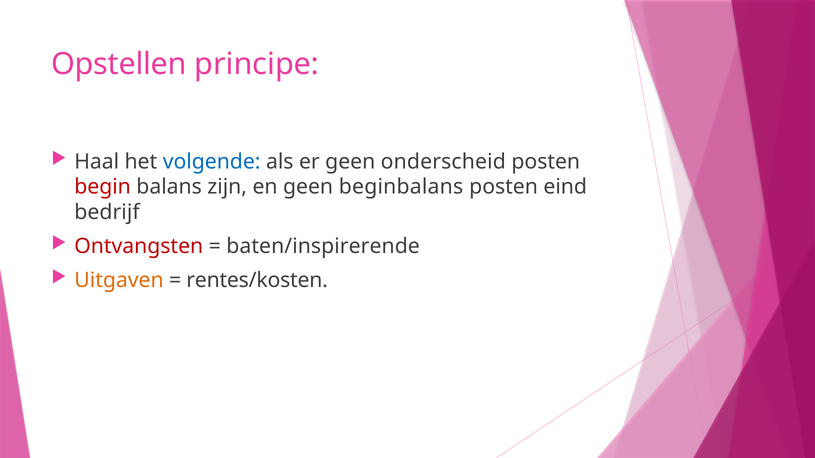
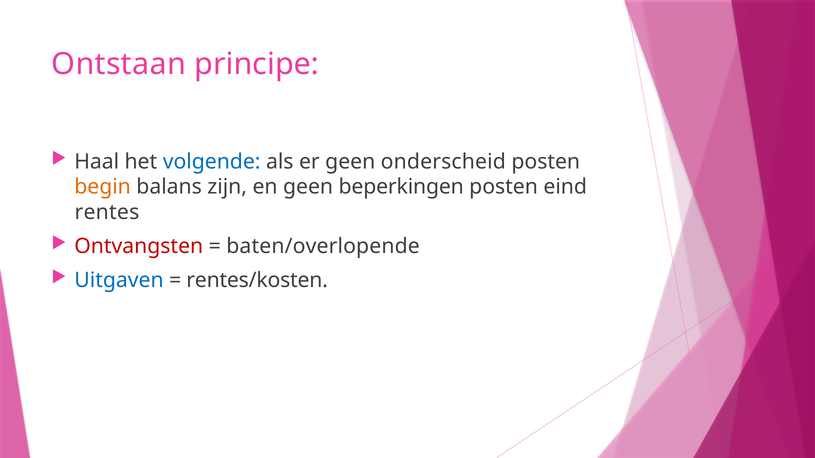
Opstellen: Opstellen -> Ontstaan
begin colour: red -> orange
beginbalans: beginbalans -> beperkingen
bedrijf: bedrijf -> rentes
baten/inspirerende: baten/inspirerende -> baten/overlopende
Uitgaven colour: orange -> blue
